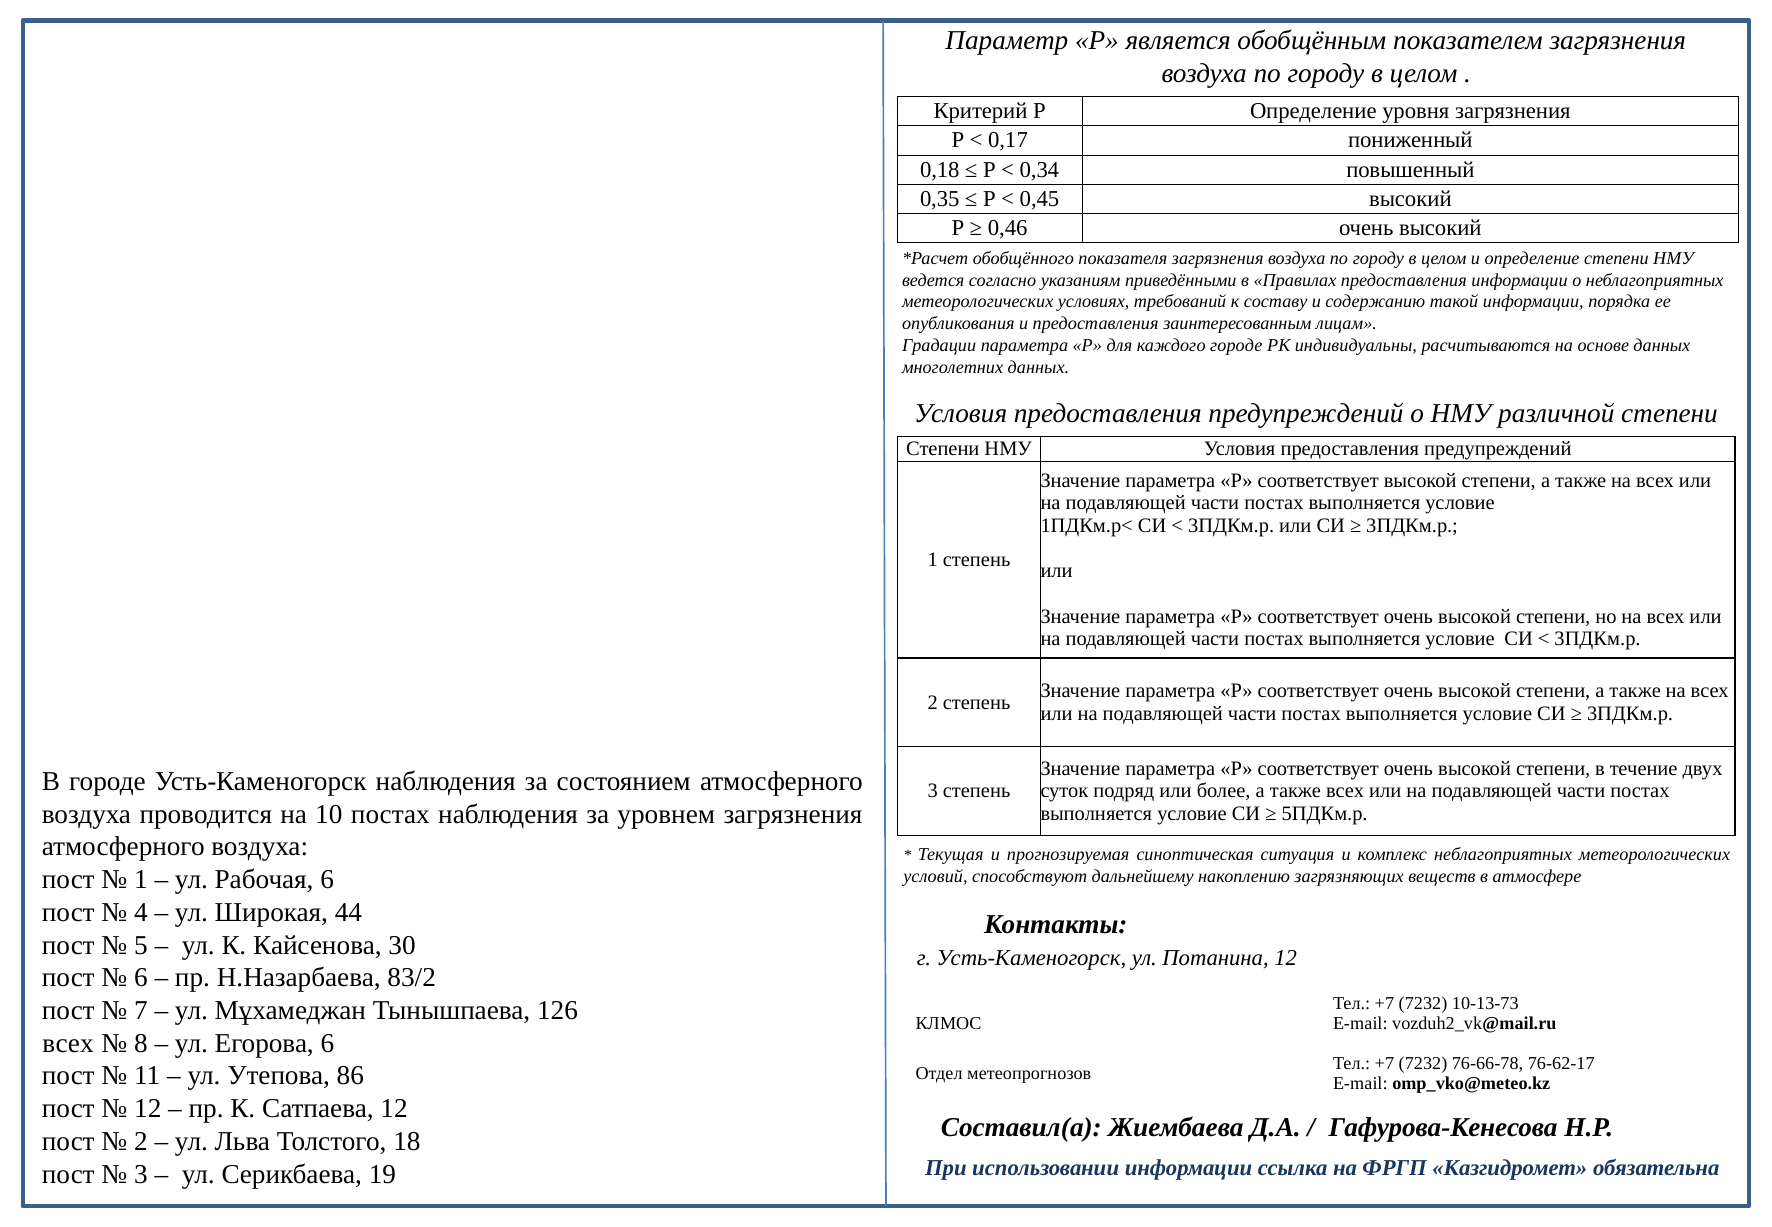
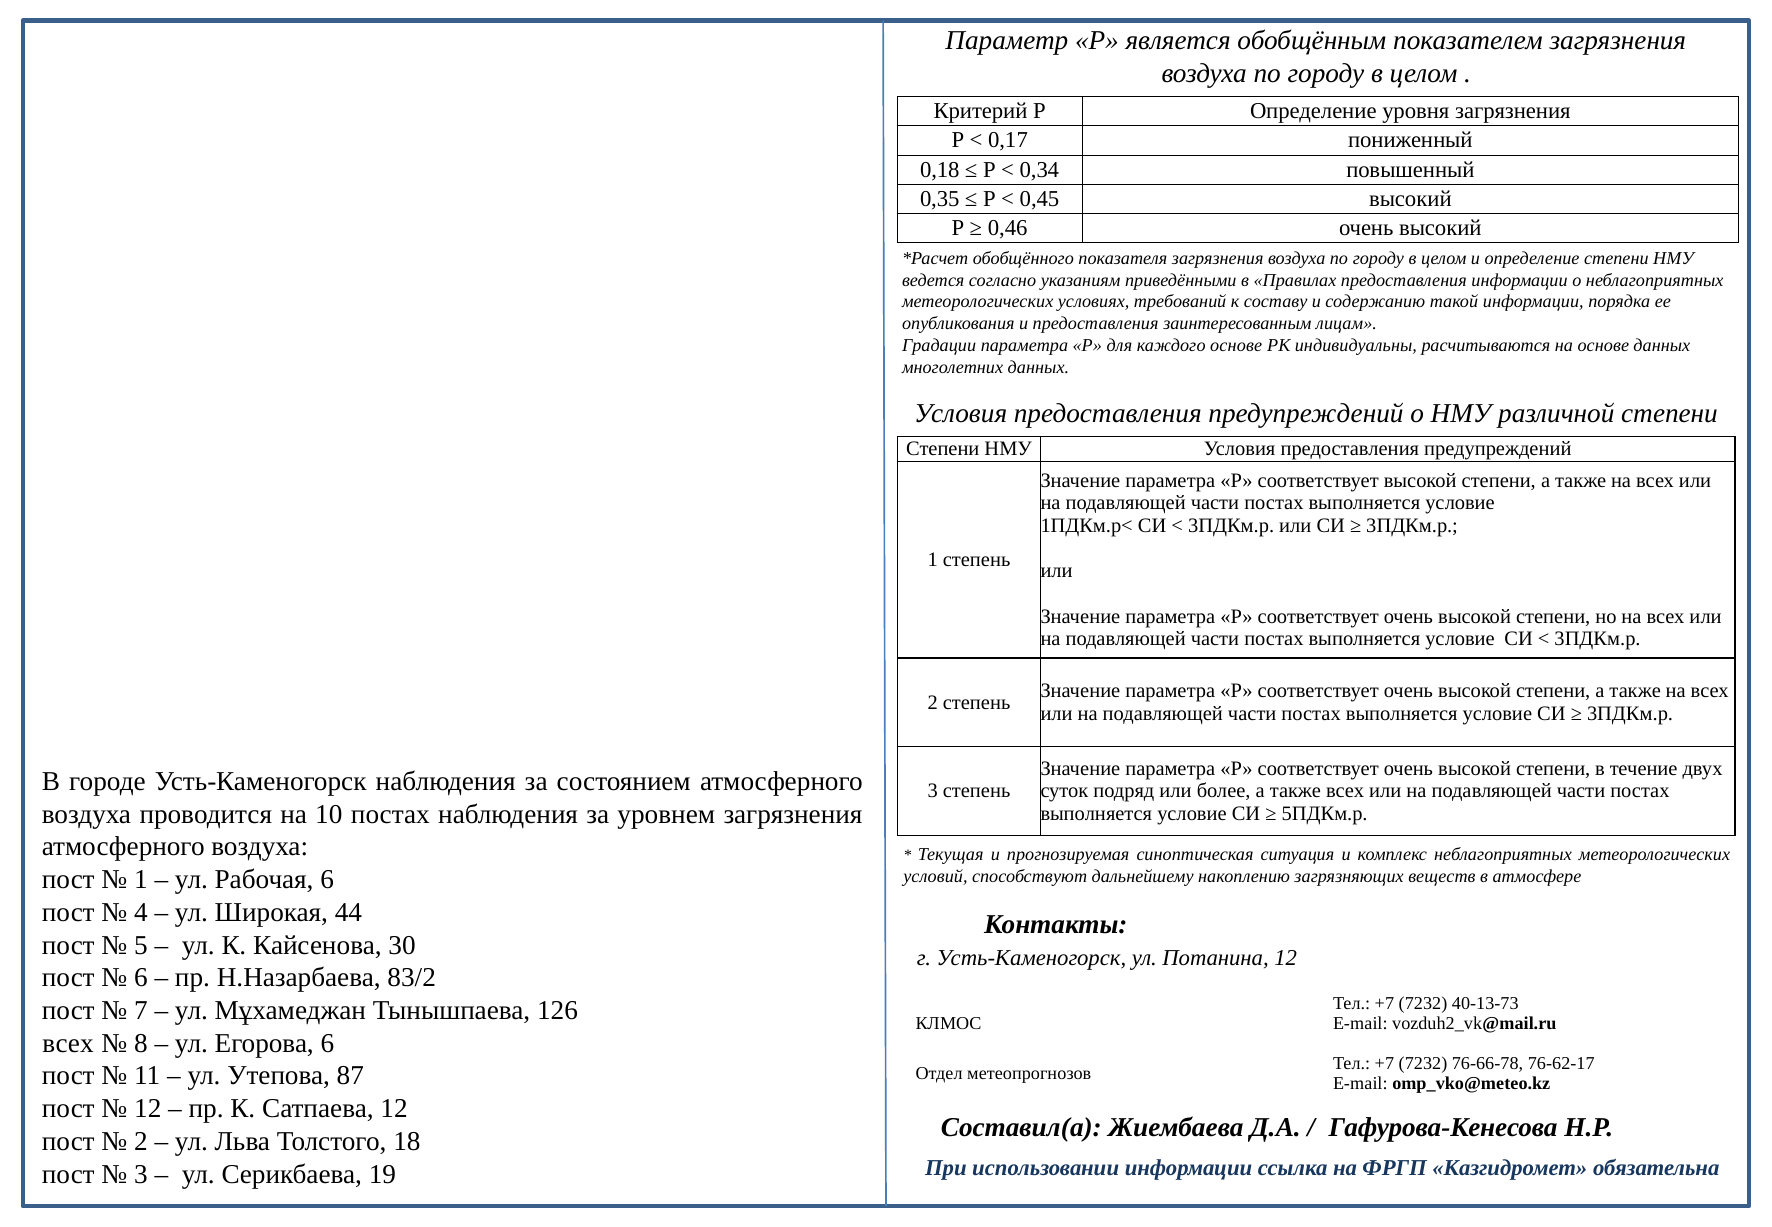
каждого городе: городе -> основе
10-13-73: 10-13-73 -> 40-13-73
86: 86 -> 87
